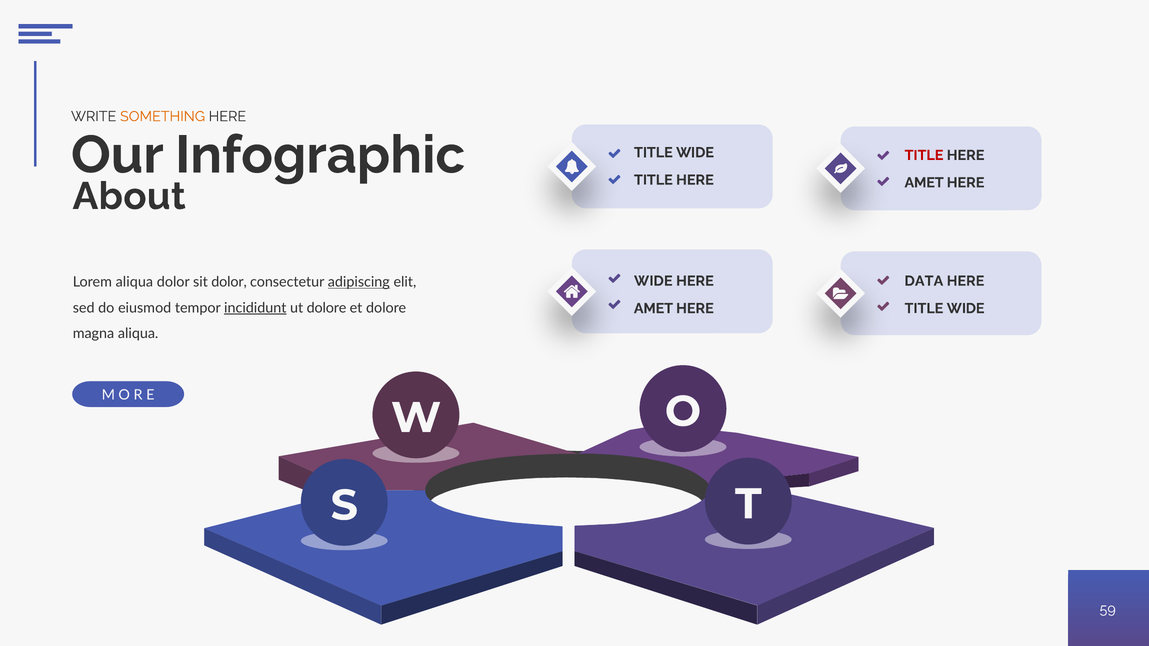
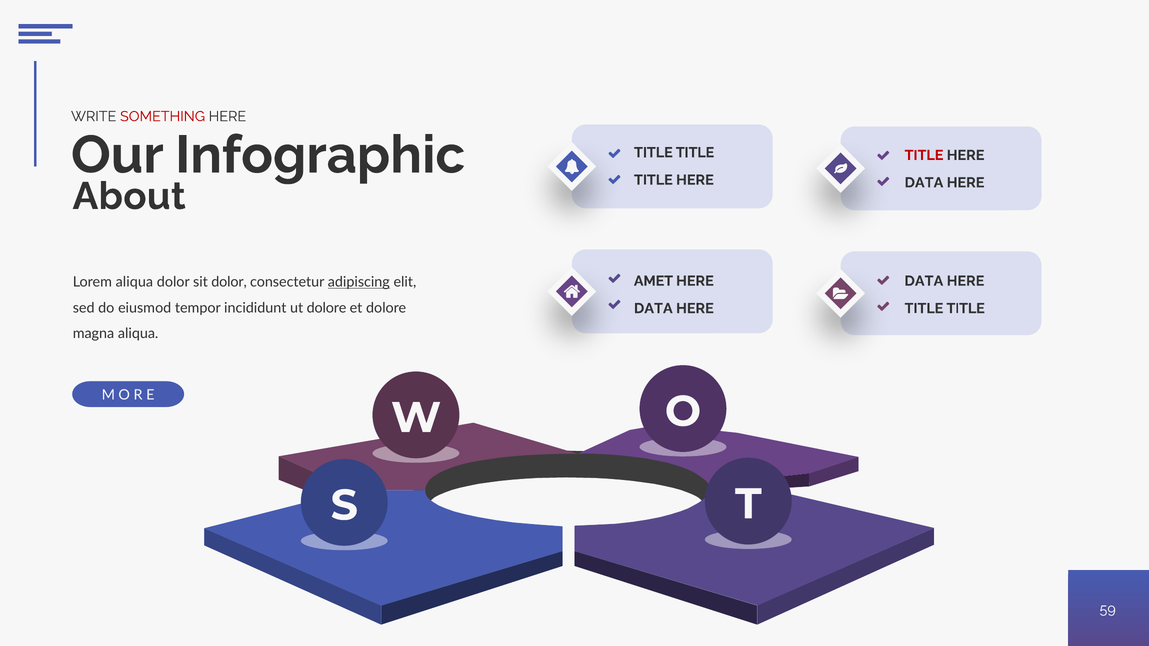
SOMETHING colour: orange -> red
WIDE at (695, 153): WIDE -> TITLE
AMET at (924, 183): AMET -> DATA
WIDE at (653, 281): WIDE -> AMET
AMET at (653, 309): AMET -> DATA
WIDE at (966, 309): WIDE -> TITLE
incididunt underline: present -> none
